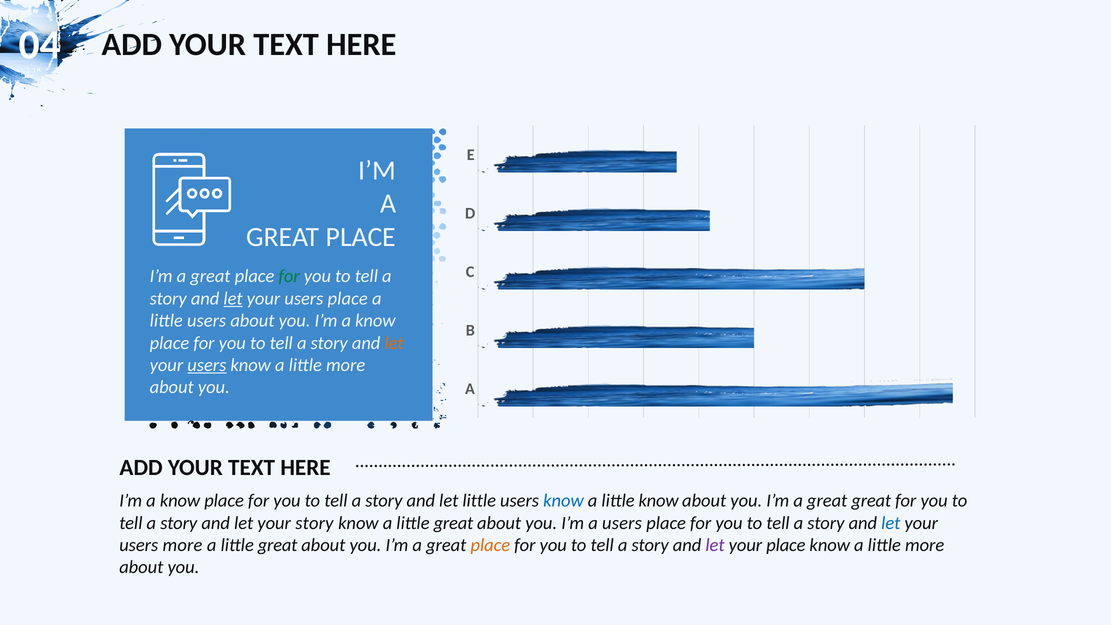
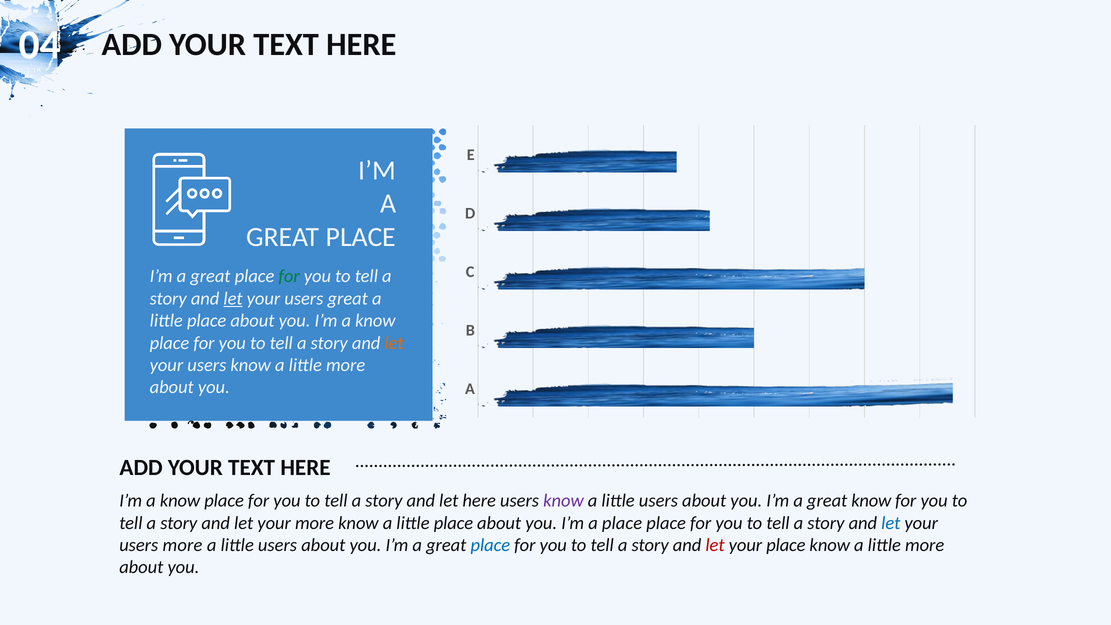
your users place: place -> great
users at (207, 321): users -> place
users at (207, 365) underline: present -> none
let little: little -> here
know at (563, 501) colour: blue -> purple
know at (659, 501): know -> users
great great: great -> know
your story: story -> more
know a little great: great -> place
a users: users -> place
great at (278, 545): great -> users
place at (490, 545) colour: orange -> blue
let at (715, 545) colour: purple -> red
